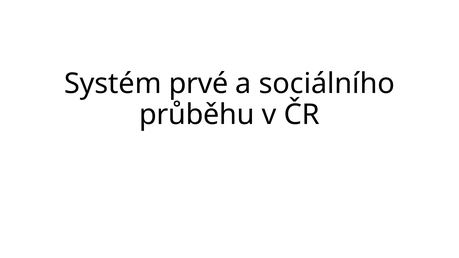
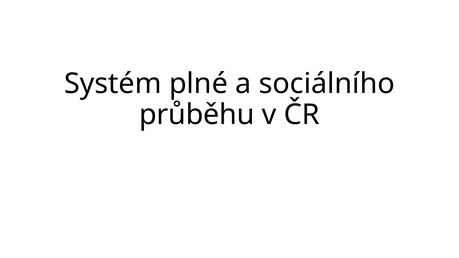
prvé: prvé -> plné
